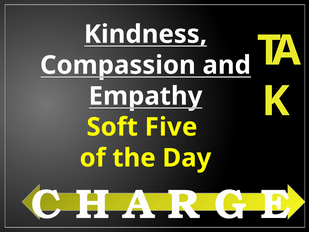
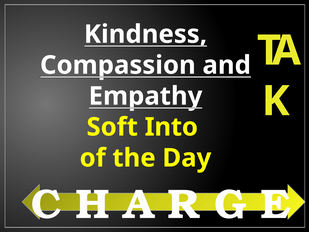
Five: Five -> Into
